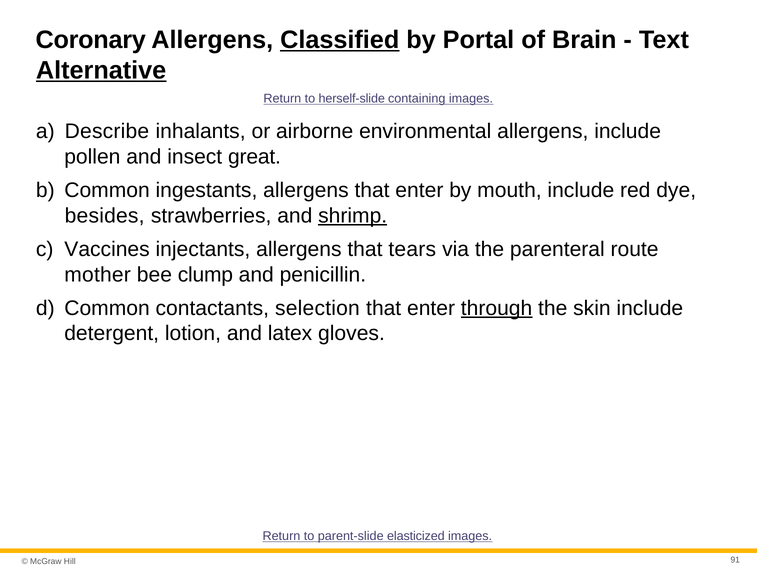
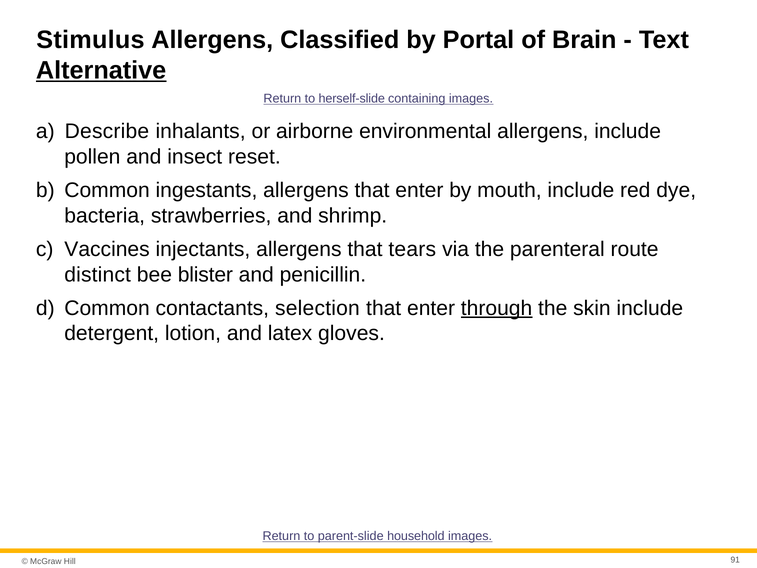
Coronary: Coronary -> Stimulus
Classified underline: present -> none
great: great -> reset
besides: besides -> bacteria
shrimp underline: present -> none
mother: mother -> distinct
clump: clump -> blister
elasticized: elasticized -> household
